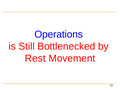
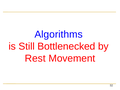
Operations: Operations -> Algorithms
